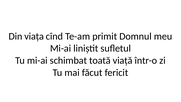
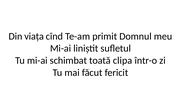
viață: viață -> clipa
